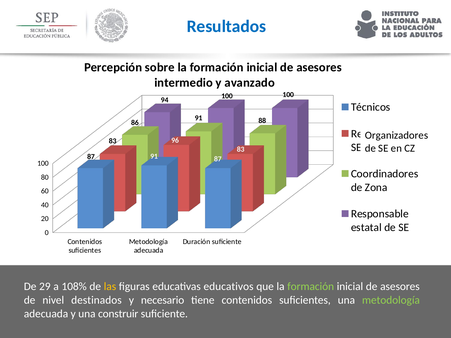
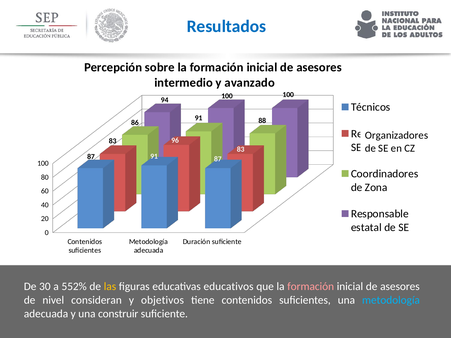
29: 29 -> 30
108%: 108% -> 552%
formación at (311, 287) colour: light green -> pink
destinados: destinados -> consideran
necesario: necesario -> objetivos
metodología at (391, 300) colour: light green -> light blue
